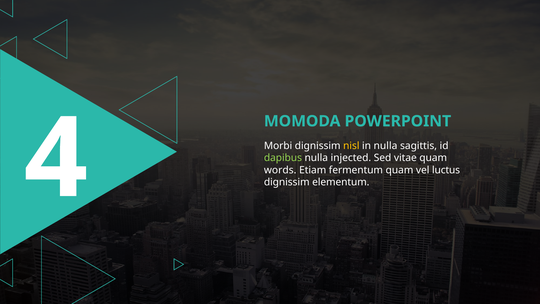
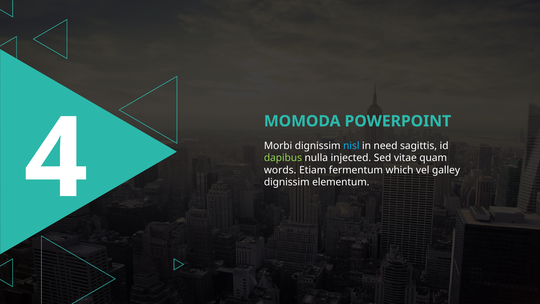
nisl colour: yellow -> light blue
in nulla: nulla -> need
fermentum quam: quam -> which
luctus: luctus -> galley
